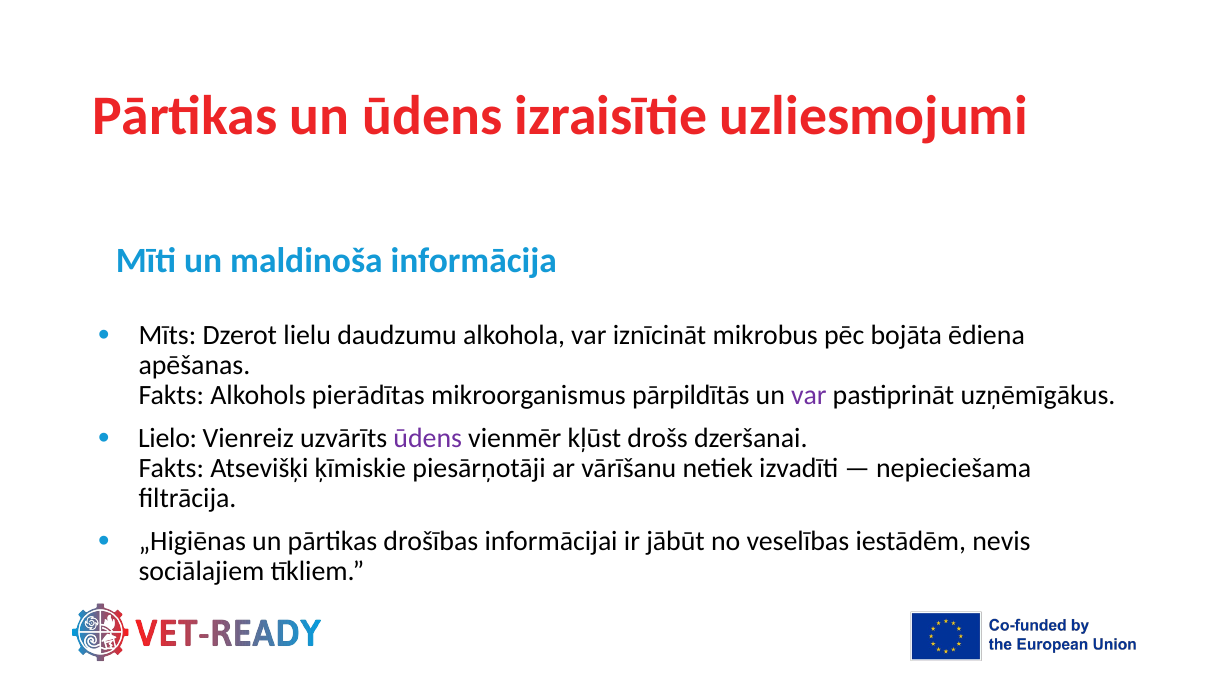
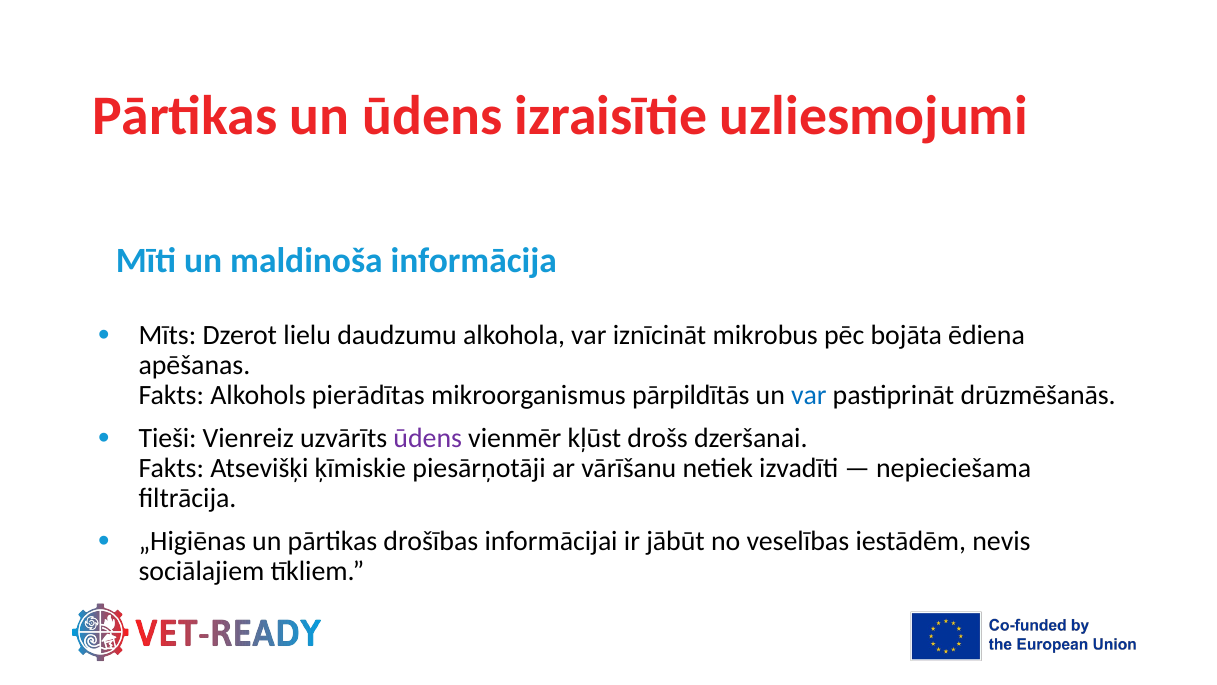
var at (809, 395) colour: purple -> blue
uzņēmīgākus: uzņēmīgākus -> drūzmēšanās
Lielo: Lielo -> Tieši
